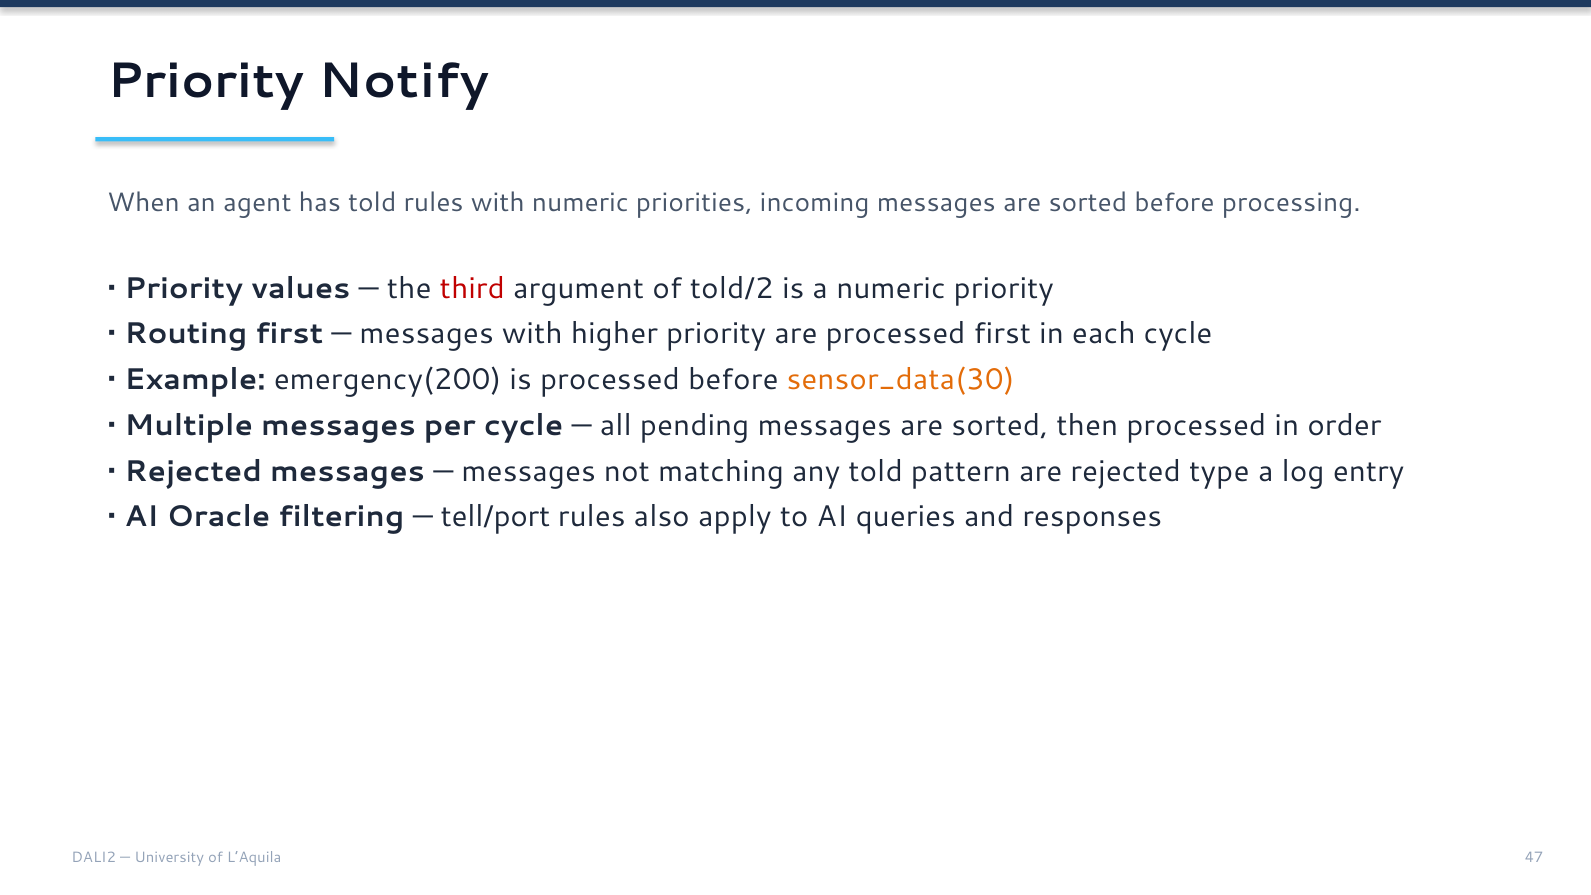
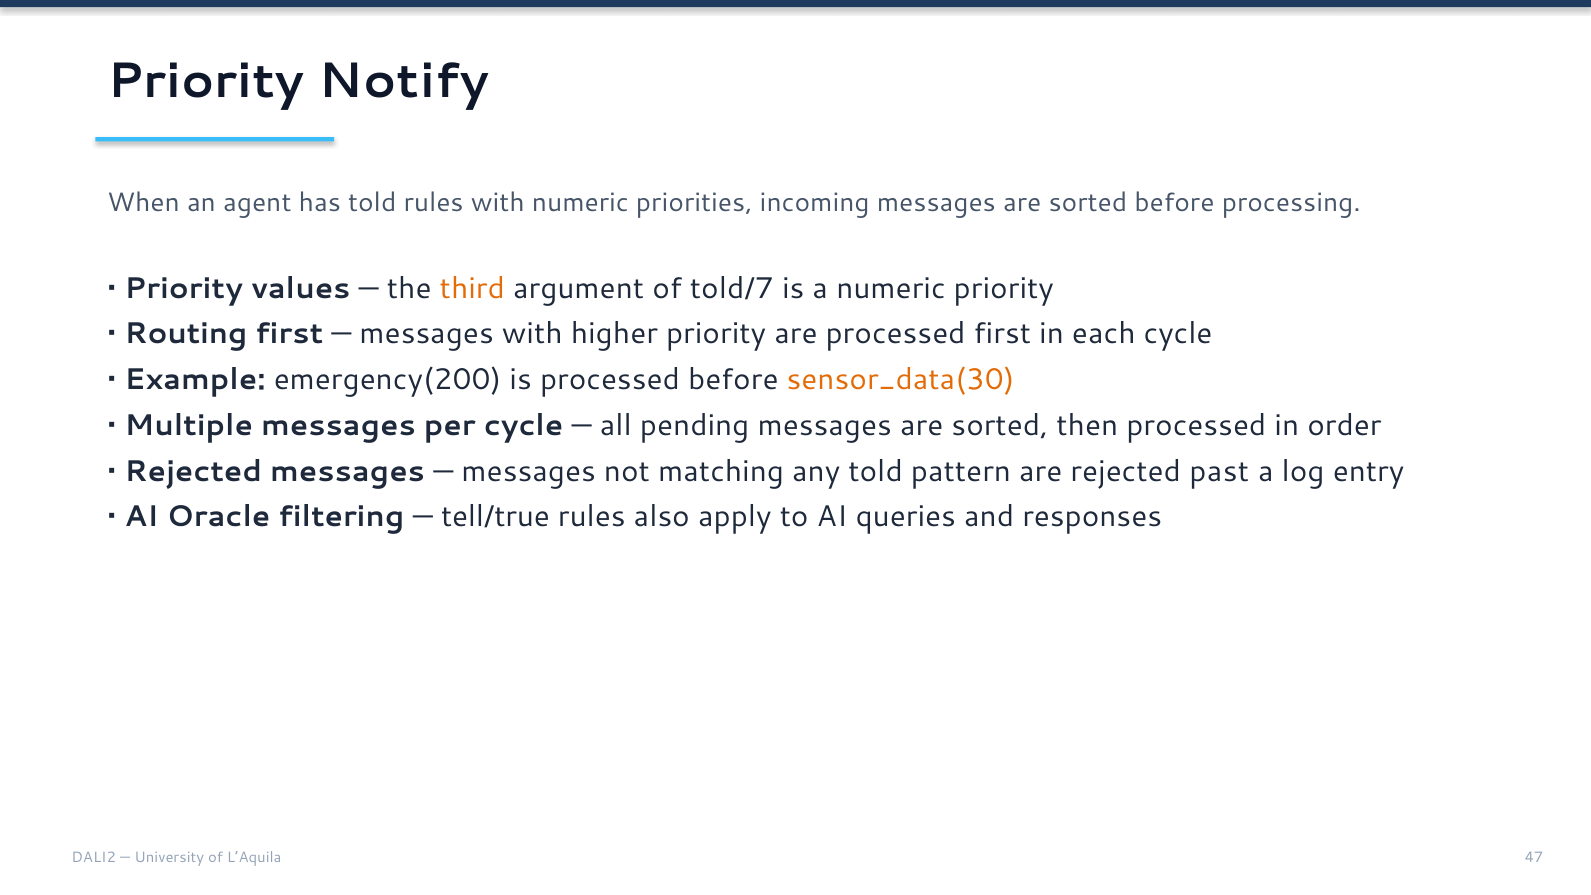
third colour: red -> orange
told/2: told/2 -> told/7
type: type -> past
tell/port: tell/port -> tell/true
